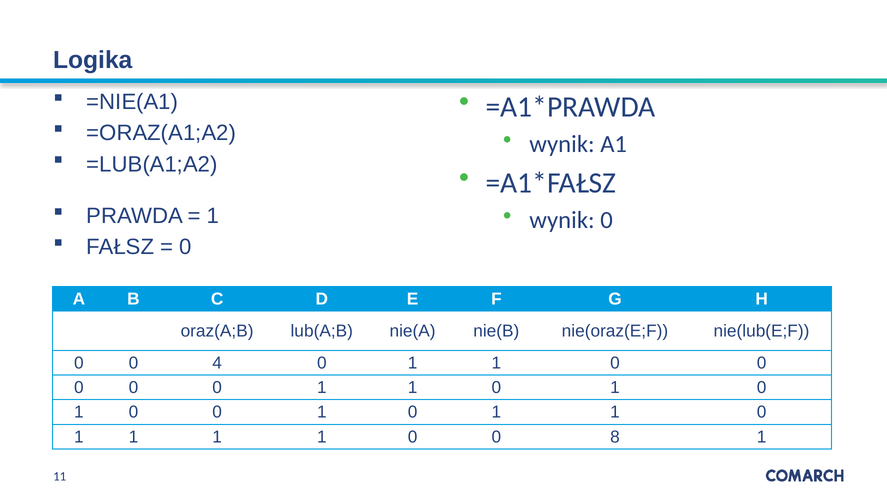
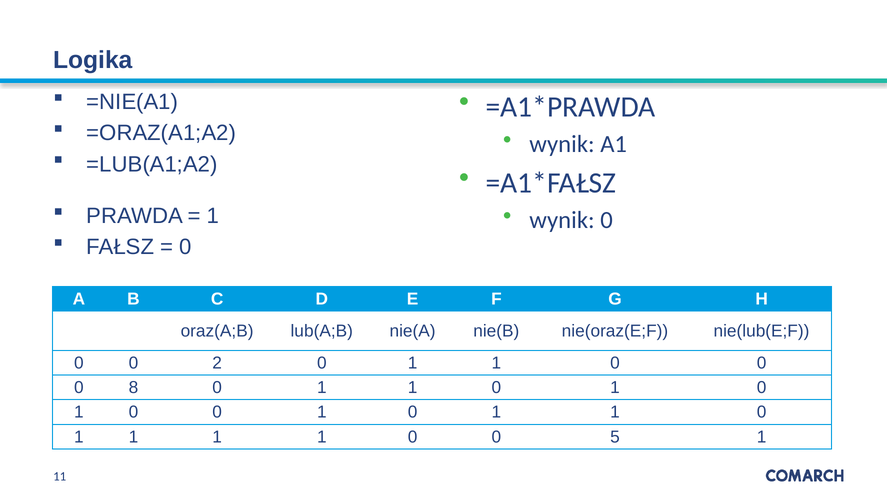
4: 4 -> 2
0 at (133, 388): 0 -> 8
8: 8 -> 5
